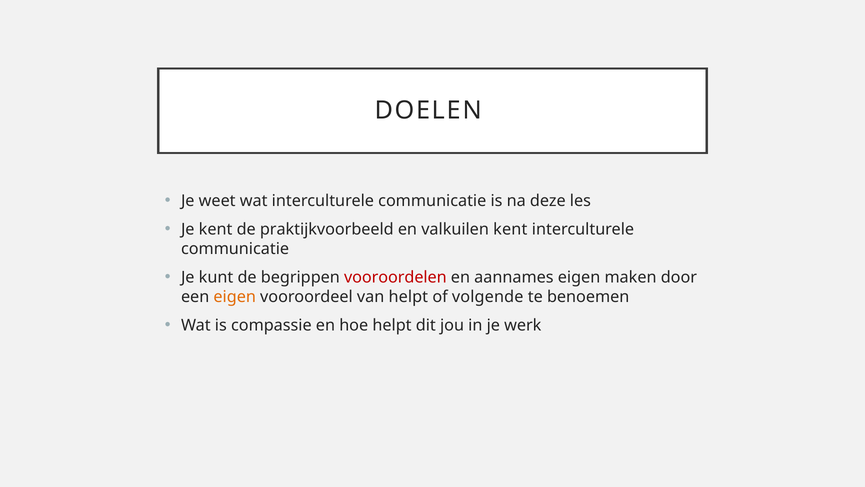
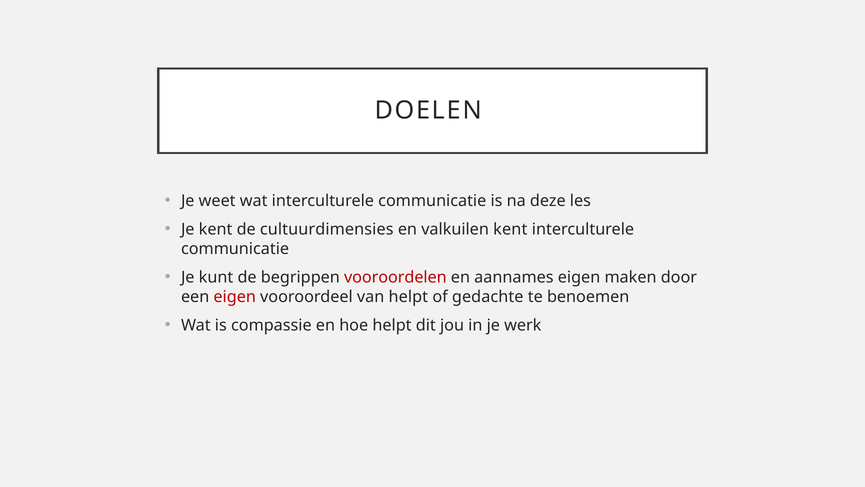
praktijkvoorbeeld: praktijkvoorbeeld -> cultuurdimensies
eigen at (235, 297) colour: orange -> red
volgende: volgende -> gedachte
